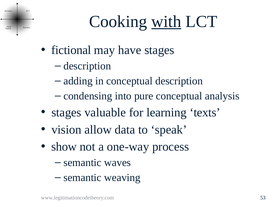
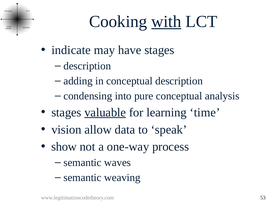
fictional: fictional -> indicate
valuable underline: none -> present
texts: texts -> time
